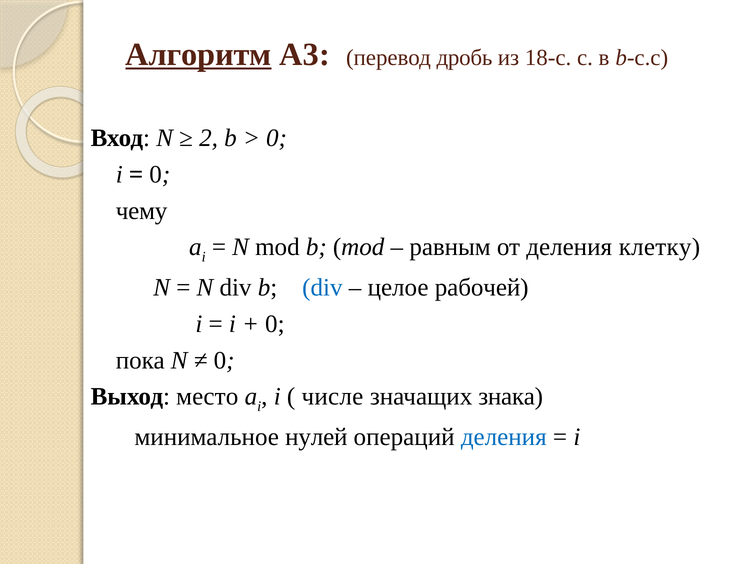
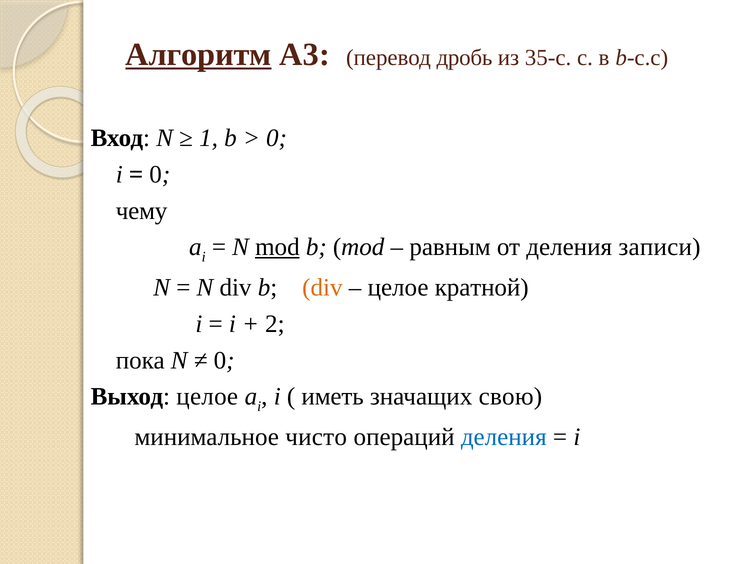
18-с: 18-с -> 35-с
2: 2 -> 1
mod at (277, 247) underline: none -> present
клетку: клетку -> записи
div at (322, 288) colour: blue -> orange
рабочей: рабочей -> кратной
0 at (275, 324): 0 -> 2
Выход место: место -> целое
числе: числе -> иметь
знака: знака -> свою
нулей: нулей -> чисто
